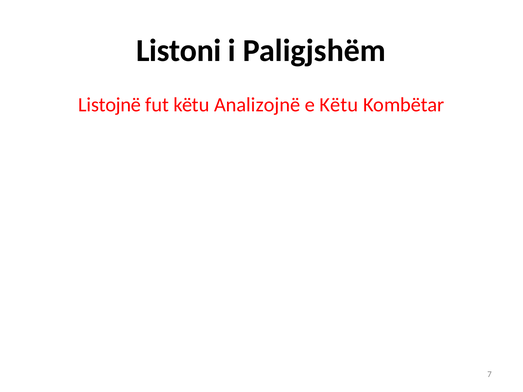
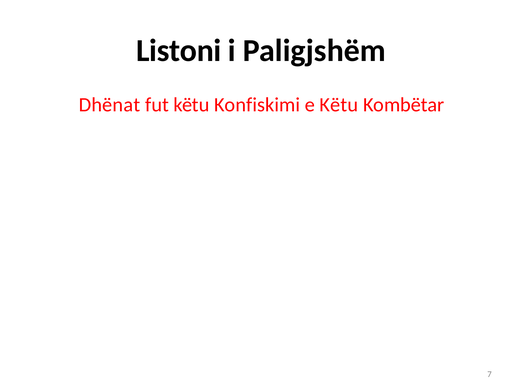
Listojnë: Listojnë -> Dhënat
Analizojnë: Analizojnë -> Konfiskimi
